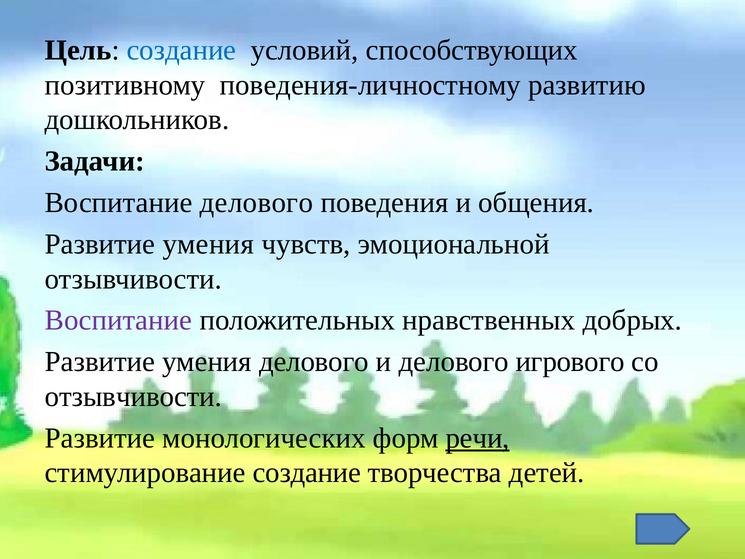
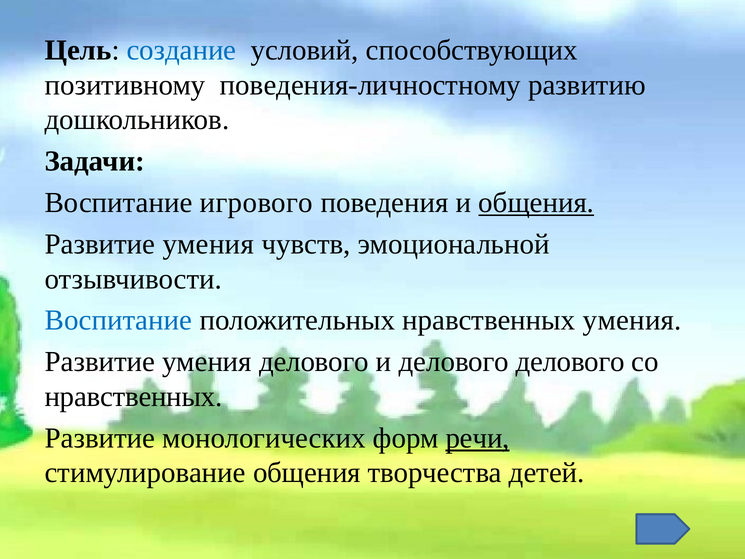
Воспитание делового: делового -> игрового
общения at (536, 203) underline: none -> present
Воспитание at (119, 320) colour: purple -> blue
нравственных добрых: добрых -> умения
делового игрового: игрового -> делового
отзывчивости at (133, 396): отзывчивости -> нравственных
стимулирование создание: создание -> общения
